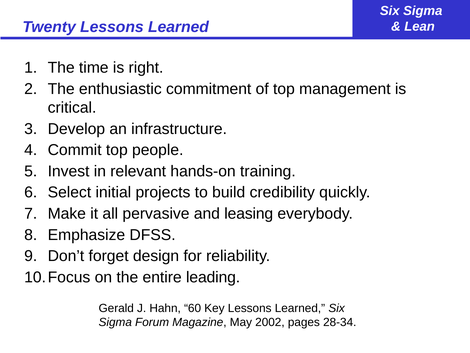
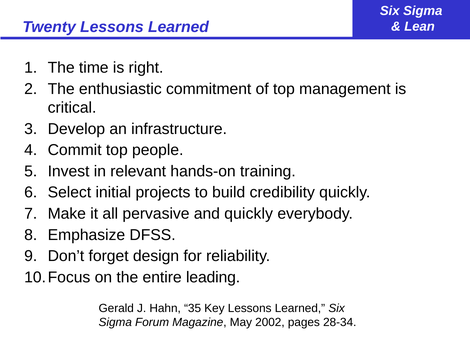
and leasing: leasing -> quickly
60: 60 -> 35
